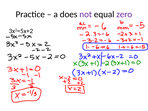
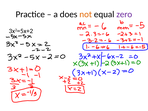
not colour: purple -> orange
